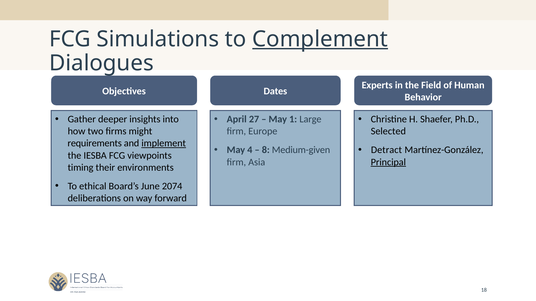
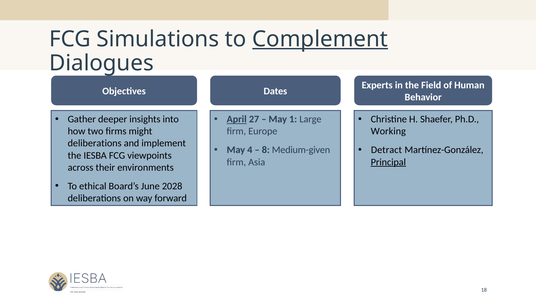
April underline: none -> present
Selected: Selected -> Working
requirements at (95, 144): requirements -> deliberations
implement underline: present -> none
timing: timing -> across
2074: 2074 -> 2028
